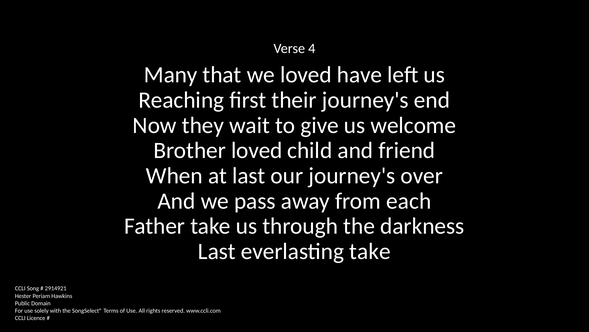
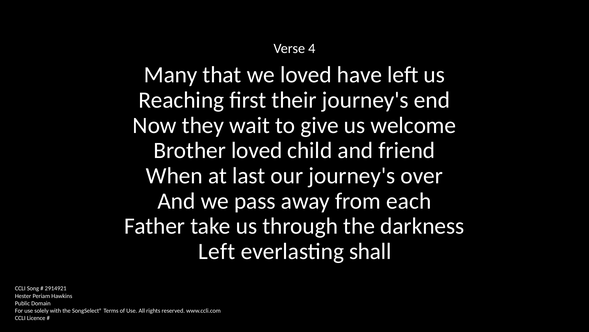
Last at (217, 251): Last -> Left
everlasting take: take -> shall
